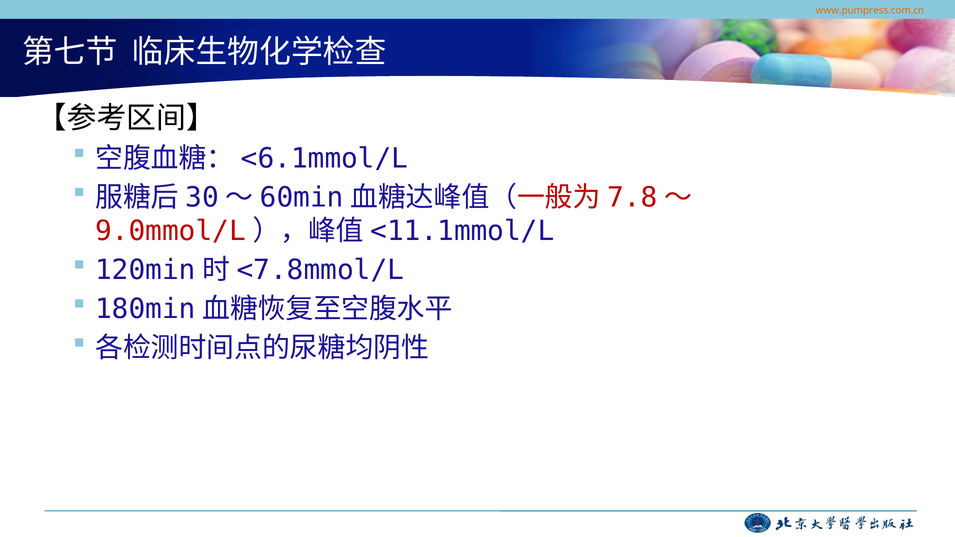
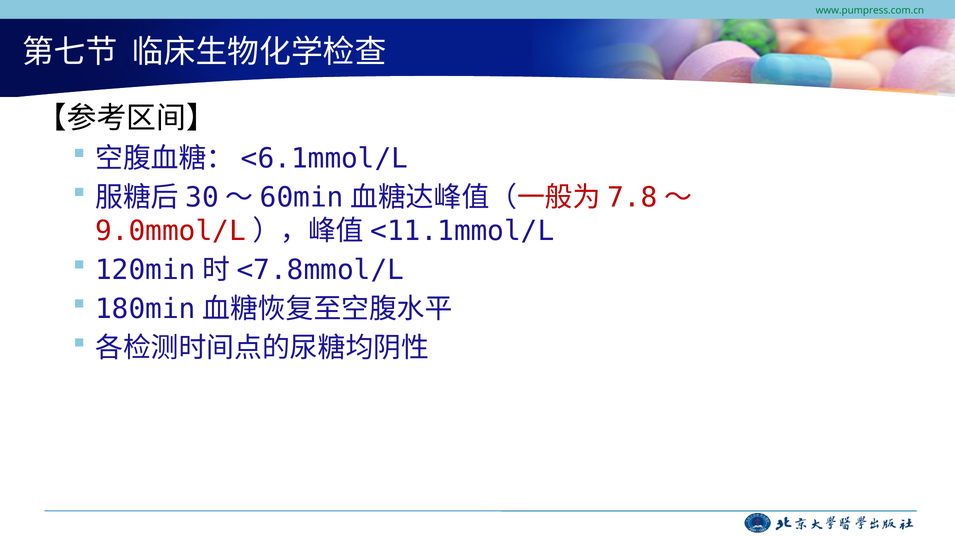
www.pumpress.com.cn colour: orange -> green
